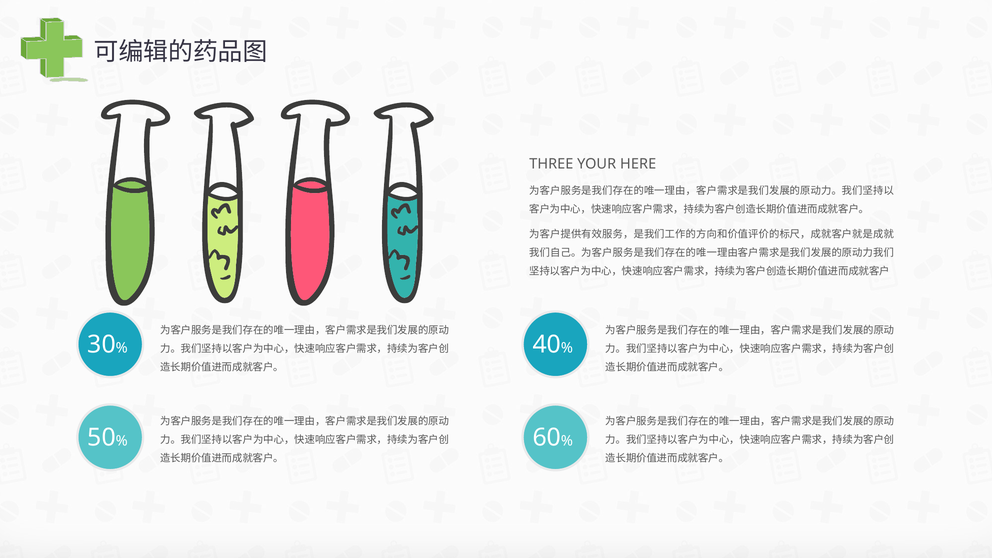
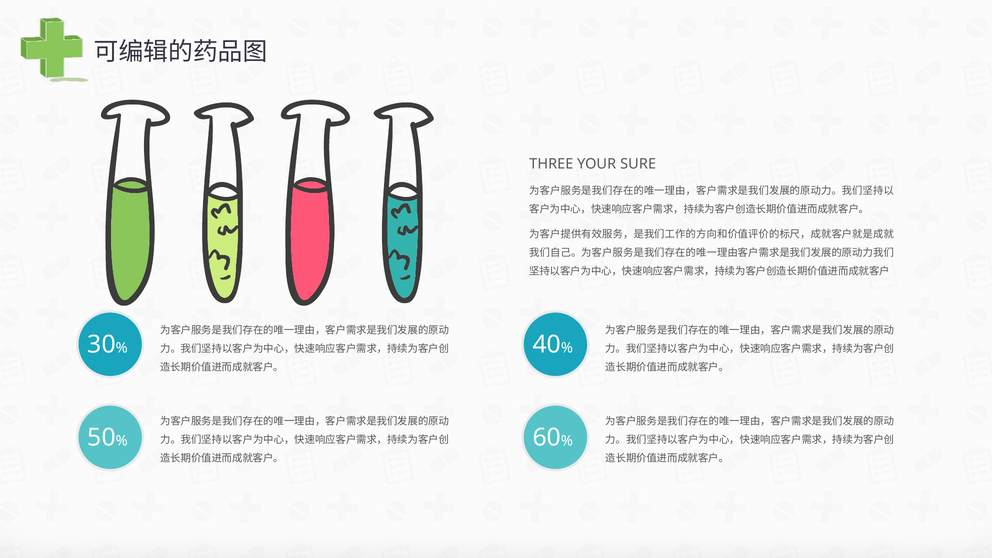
HERE: HERE -> SURE
